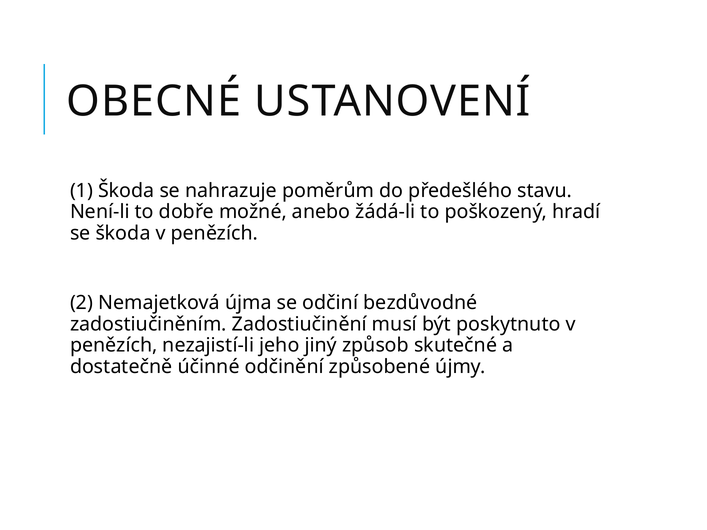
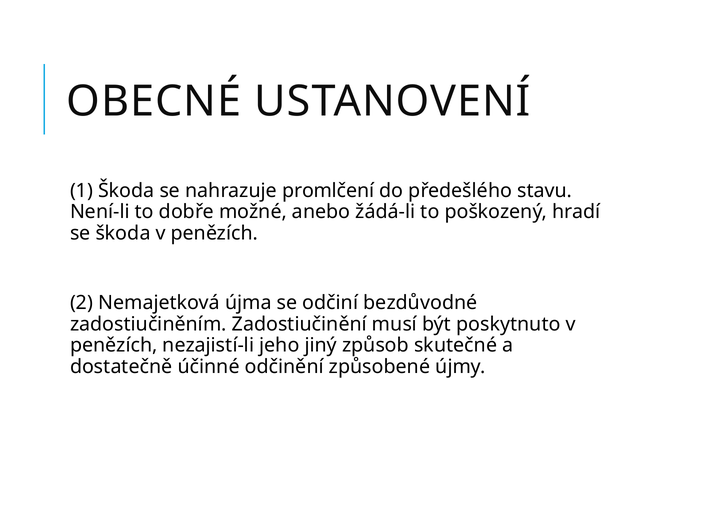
poměrům: poměrům -> promlčení
